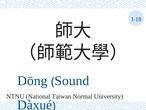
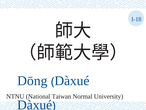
Sound at (72, 80): Sound -> Dàxué
